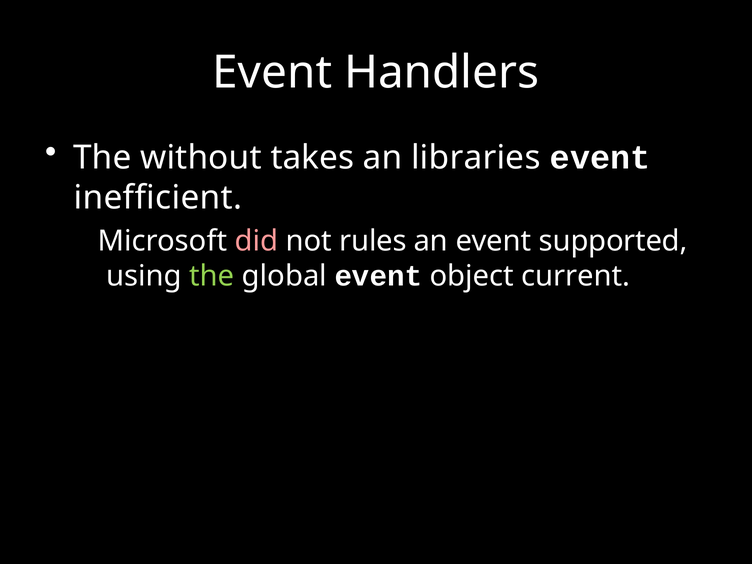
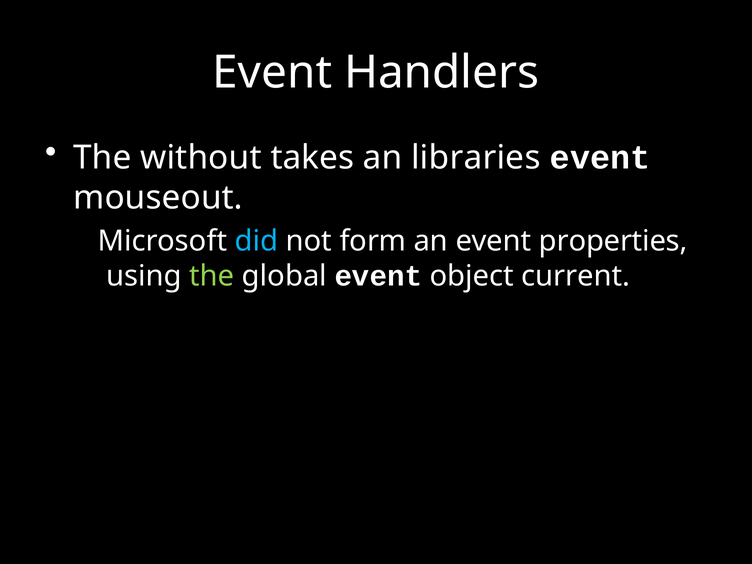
inefficient: inefficient -> mouseout
did colour: pink -> light blue
rules: rules -> form
supported: supported -> properties
